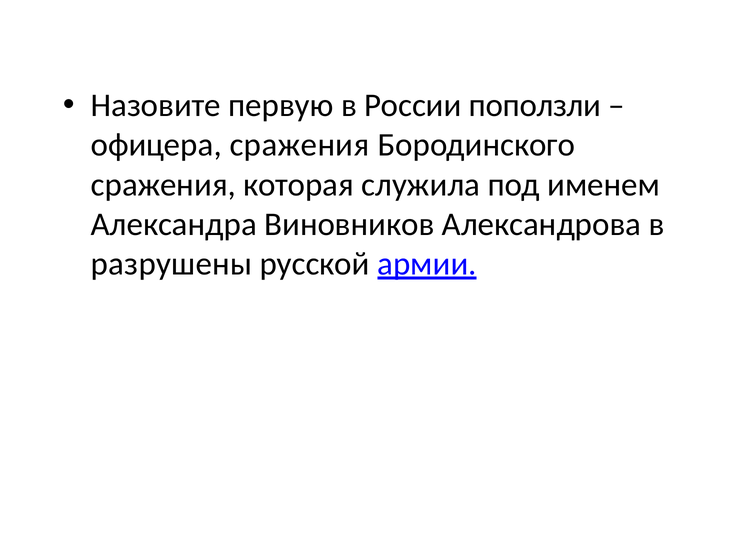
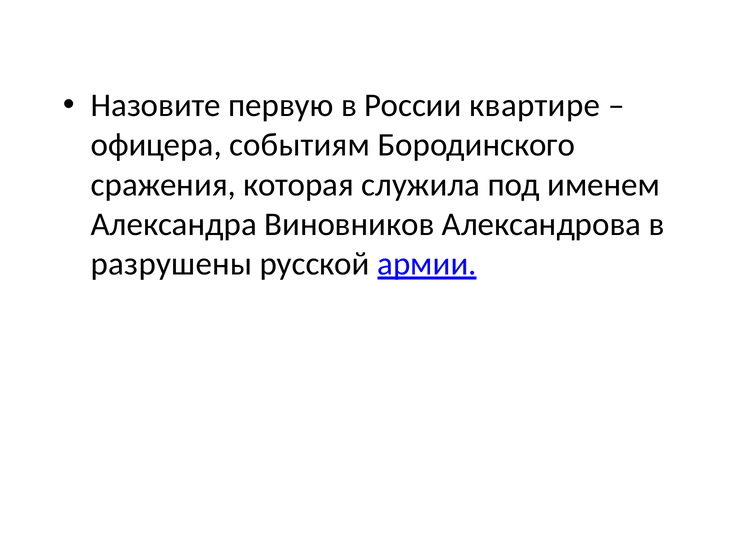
поползли: поползли -> квартире
офицера сражения: сражения -> событиям
